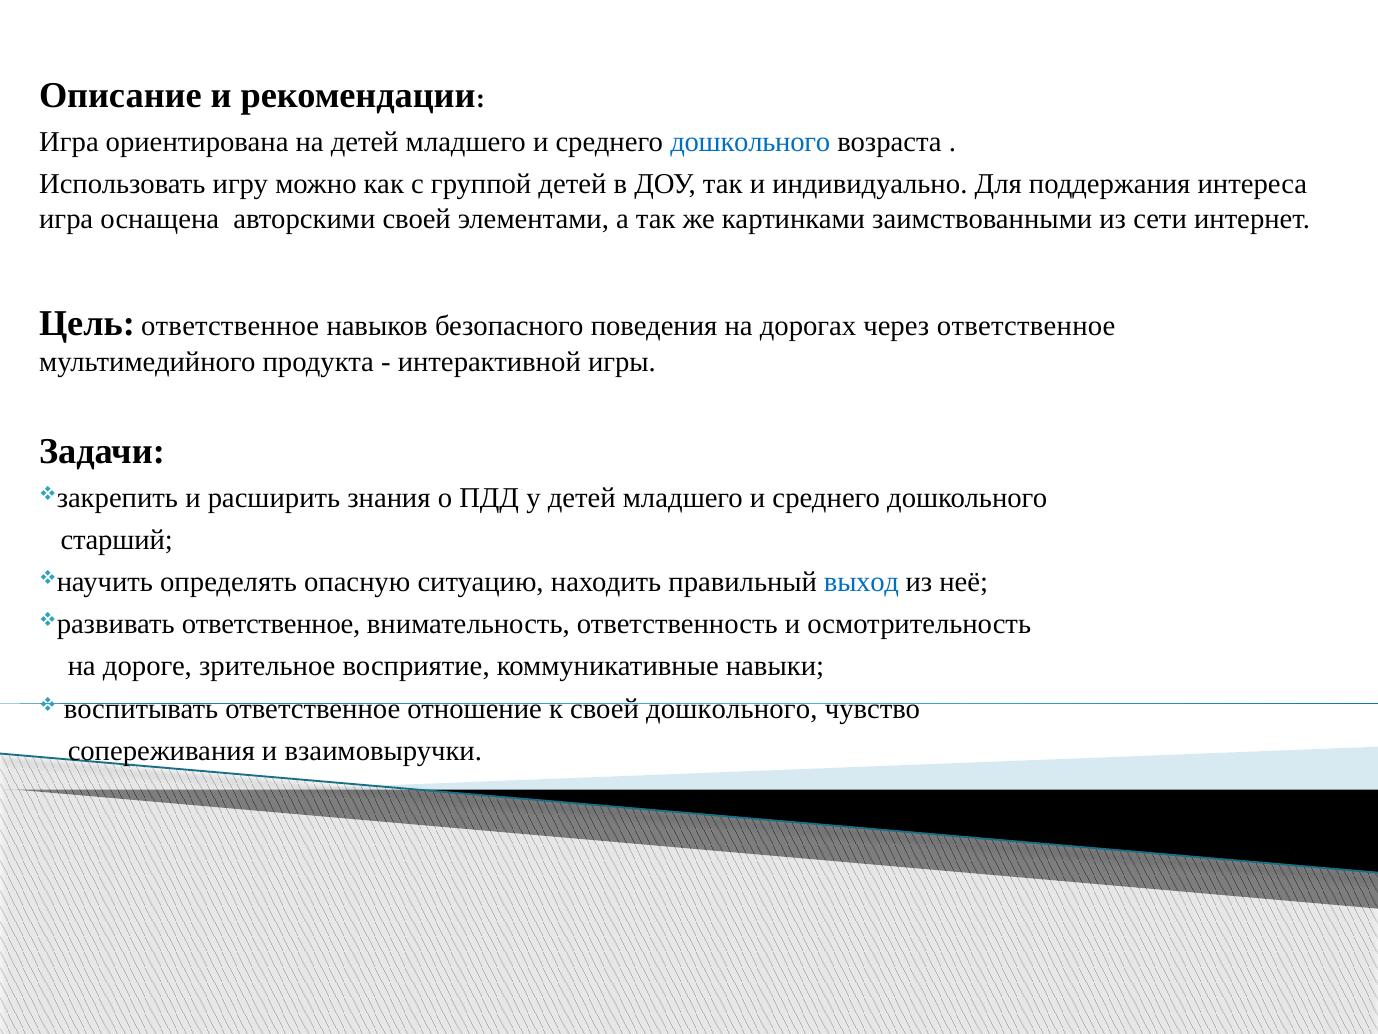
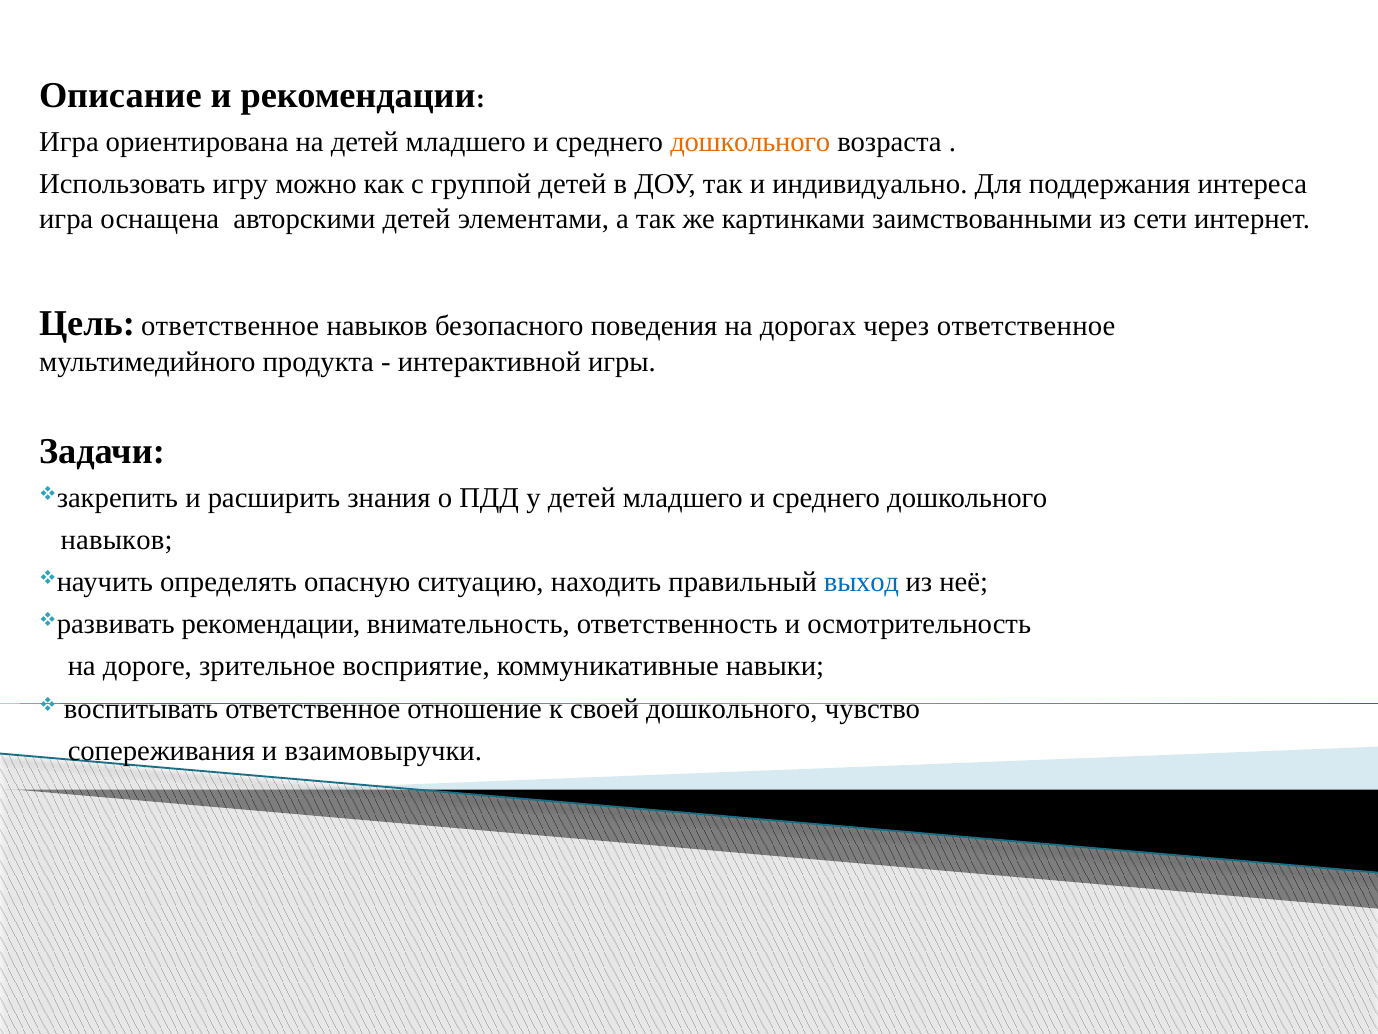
дошкольного at (750, 142) colour: blue -> orange
авторскими своей: своей -> детей
старший at (117, 540): старший -> навыков
ответственное at (271, 624): ответственное -> рекомендации
